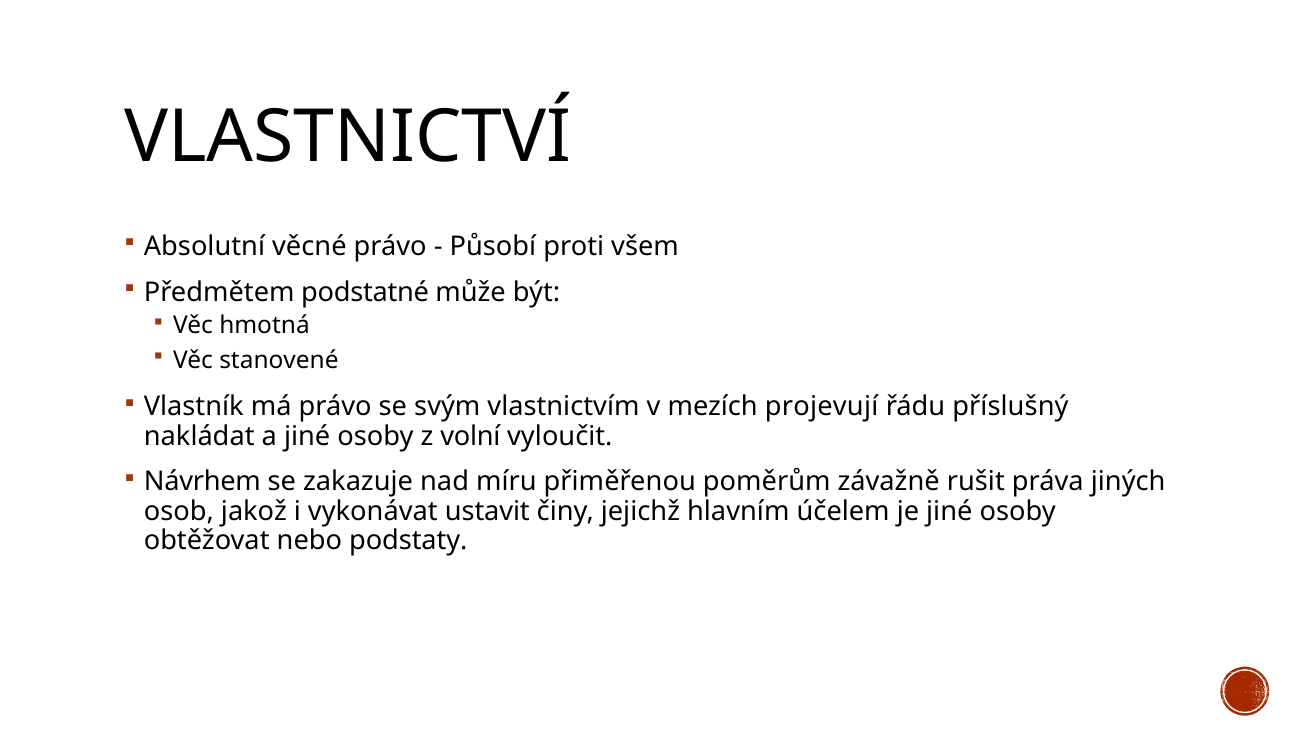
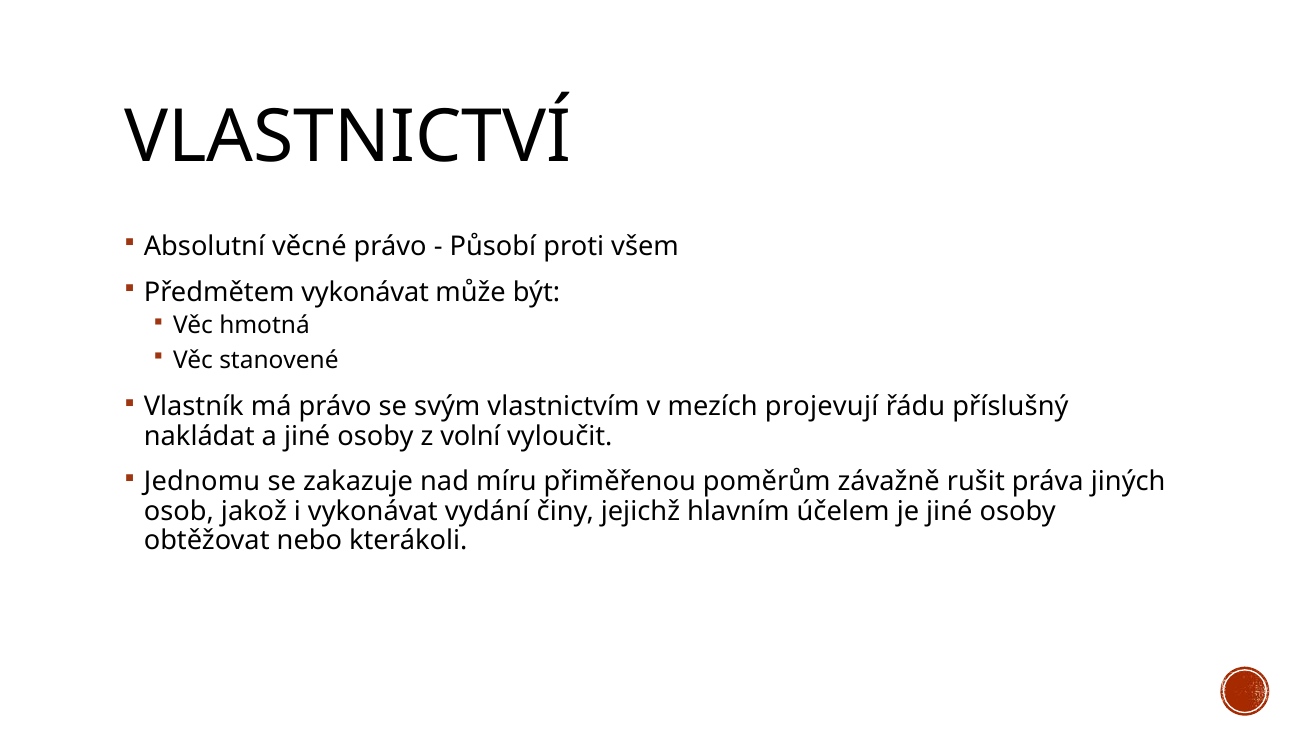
Předmětem podstatné: podstatné -> vykonávat
Návrhem: Návrhem -> Jednomu
ustavit: ustavit -> vydání
podstaty: podstaty -> kterákoli
